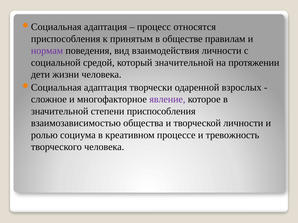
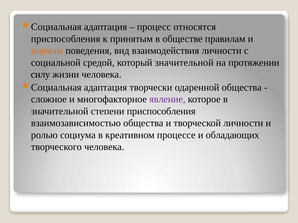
нормам colour: purple -> orange
дети: дети -> силу
одаренной взрослых: взрослых -> общества
тревожность: тревожность -> обладающих
